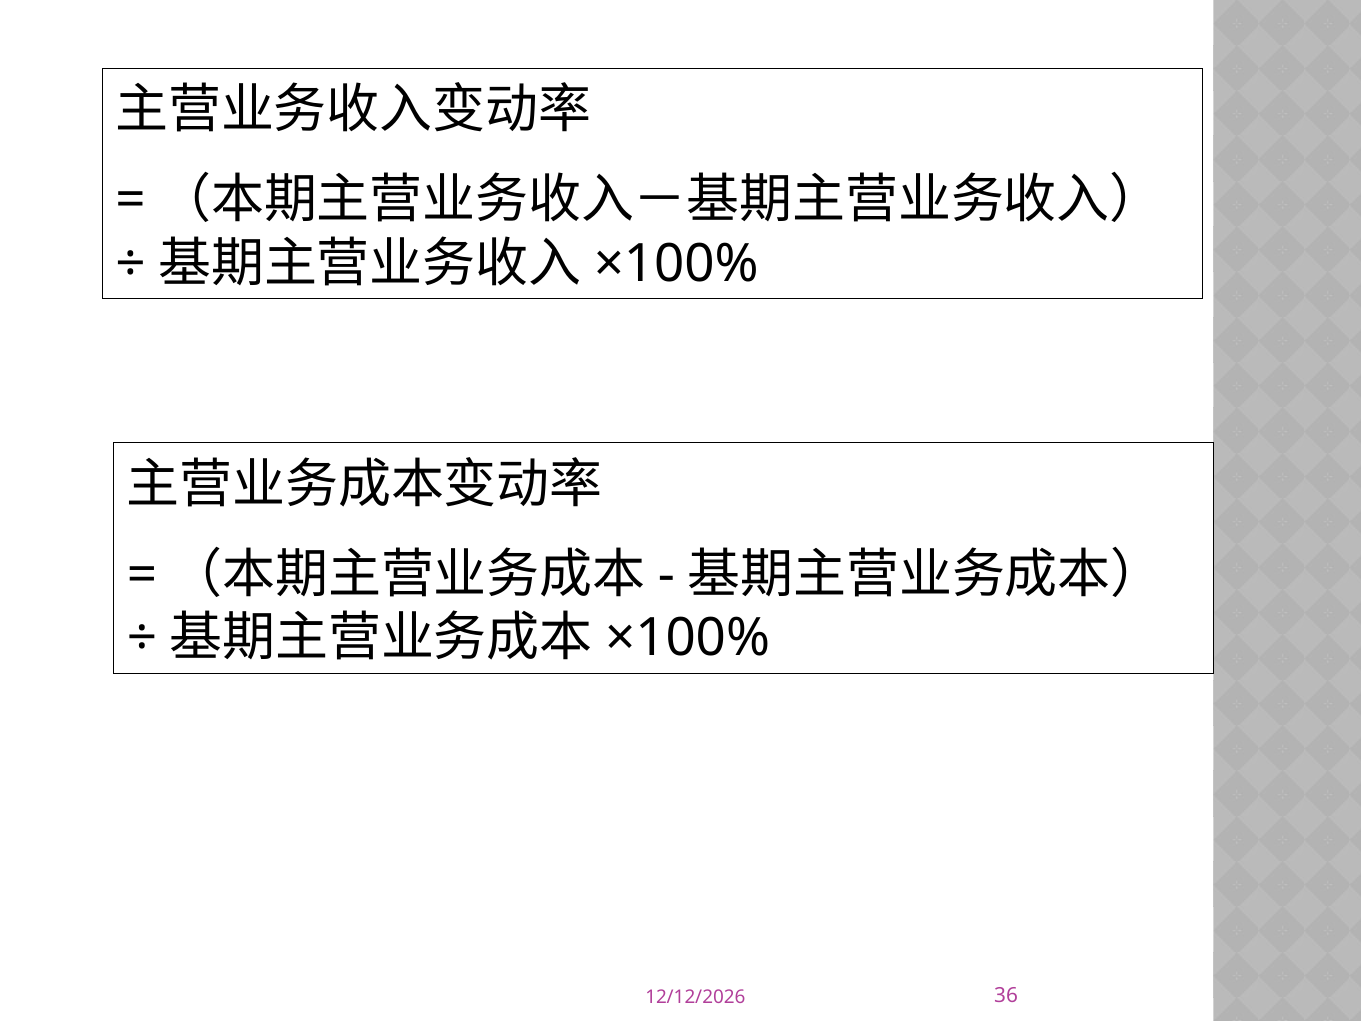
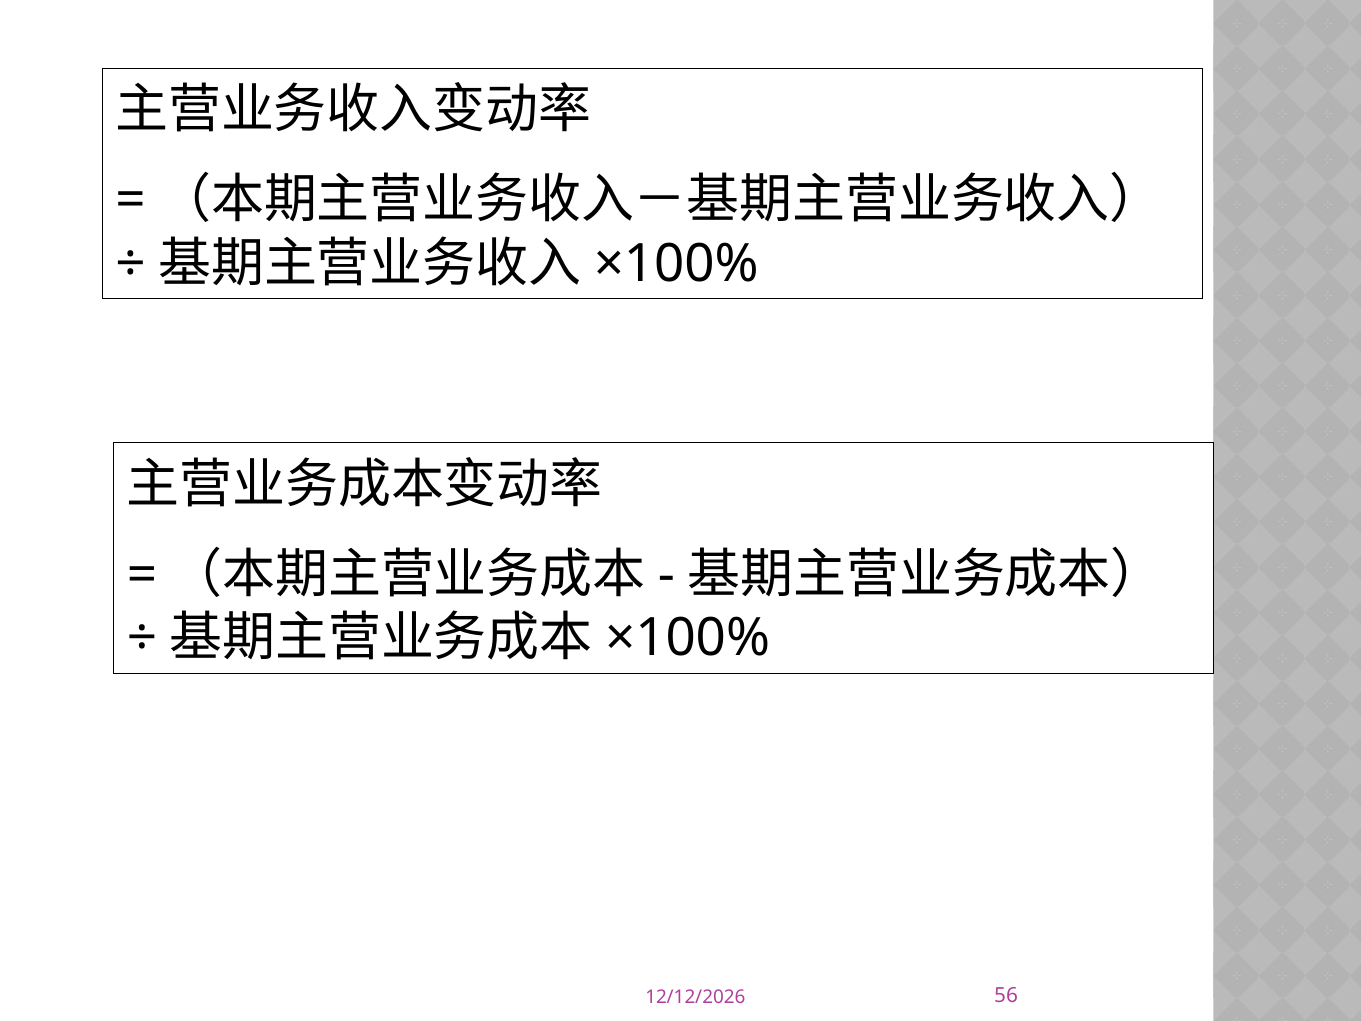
36: 36 -> 56
